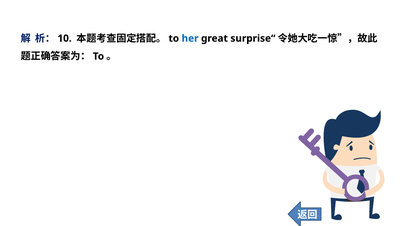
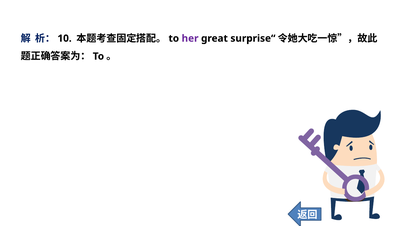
her colour: blue -> purple
